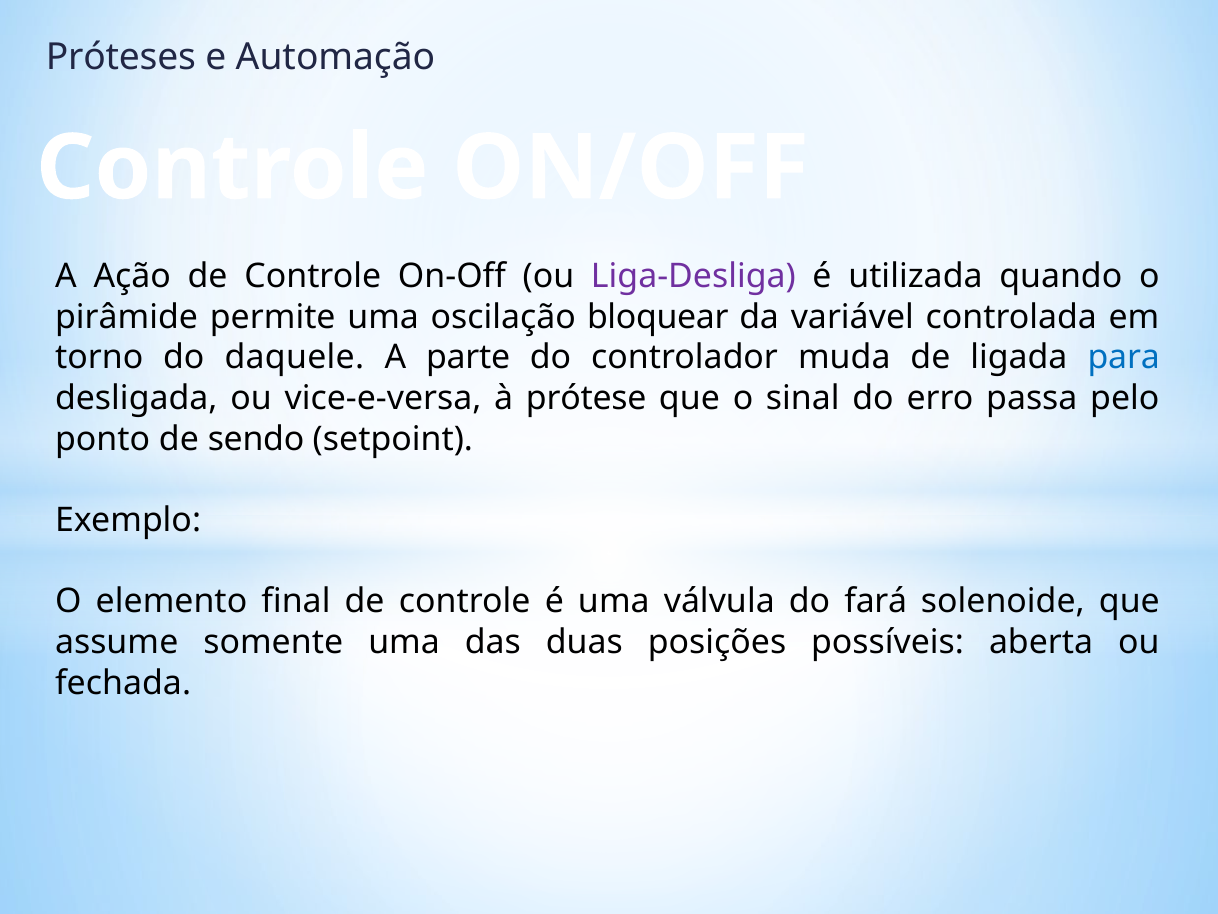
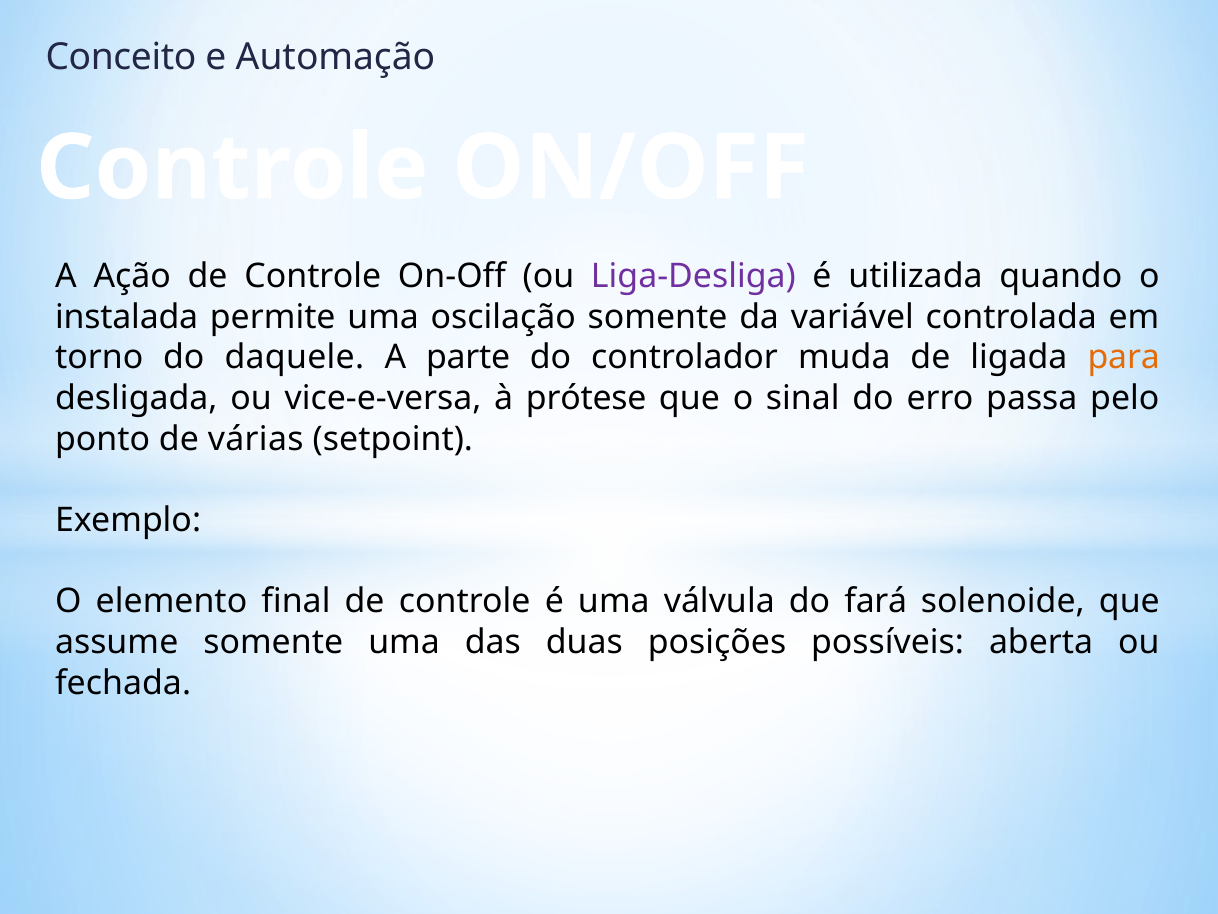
Próteses: Próteses -> Conceito
pirâmide: pirâmide -> instalada
oscilação bloquear: bloquear -> somente
para colour: blue -> orange
sendo: sendo -> várias
